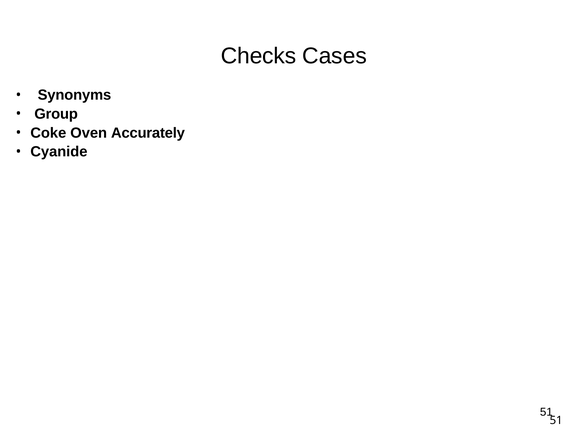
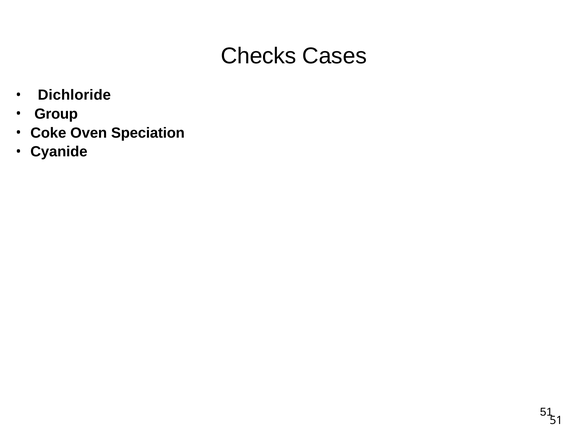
Synonyms: Synonyms -> Dichloride
Accurately: Accurately -> Speciation
